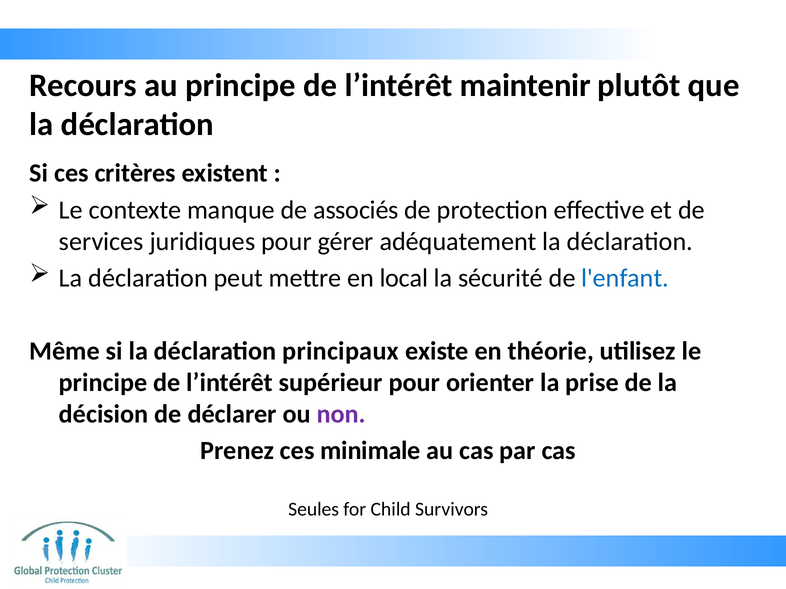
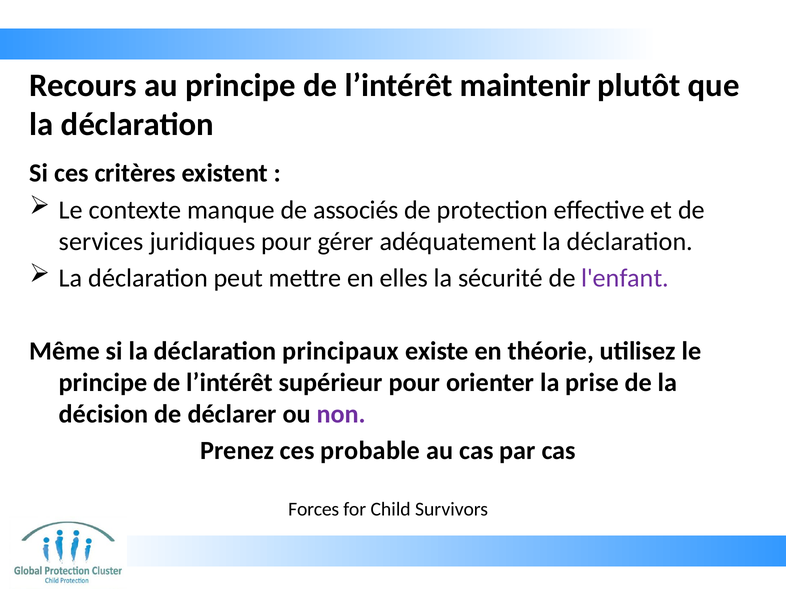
local: local -> elles
l'enfant colour: blue -> purple
minimale: minimale -> probable
Seules: Seules -> Forces
